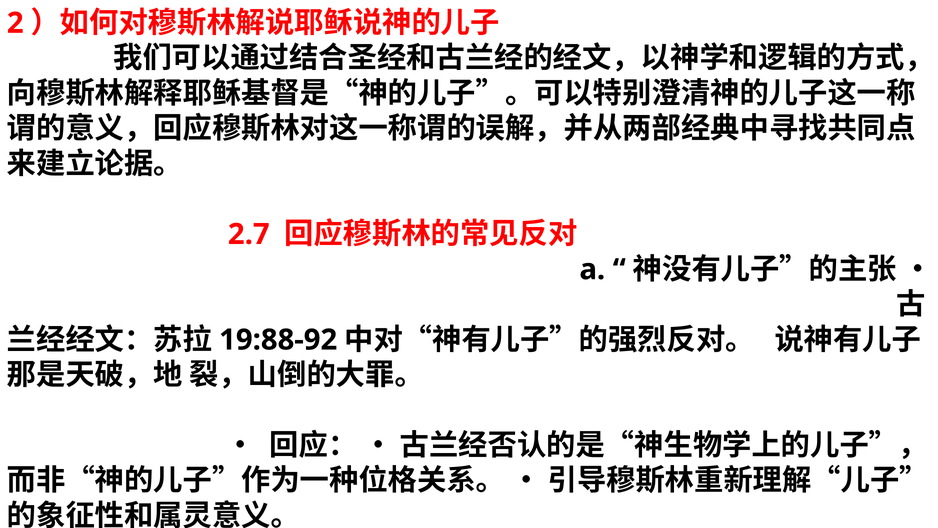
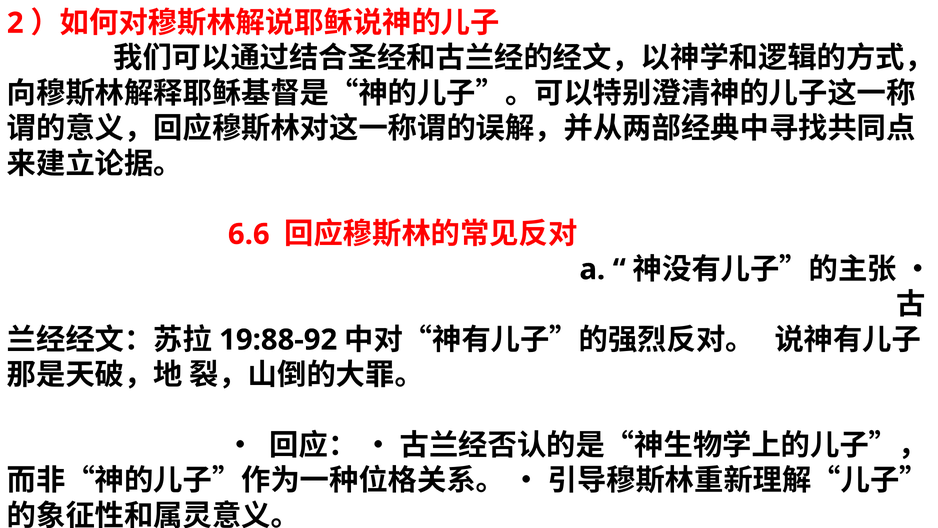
2.7: 2.7 -> 6.6
